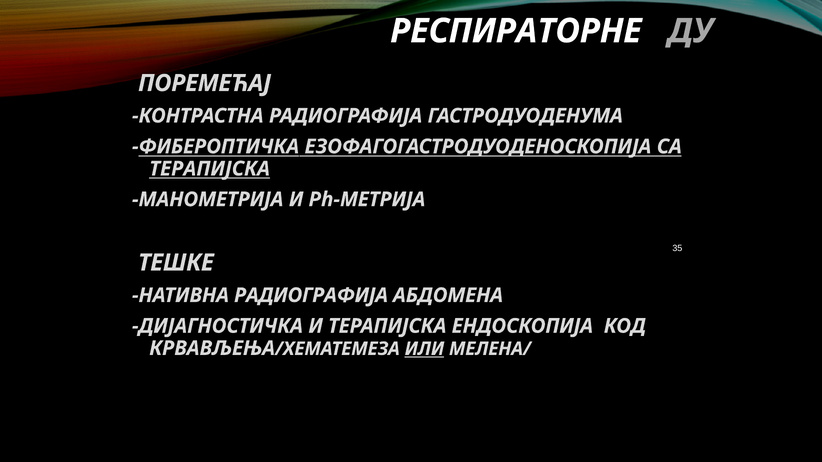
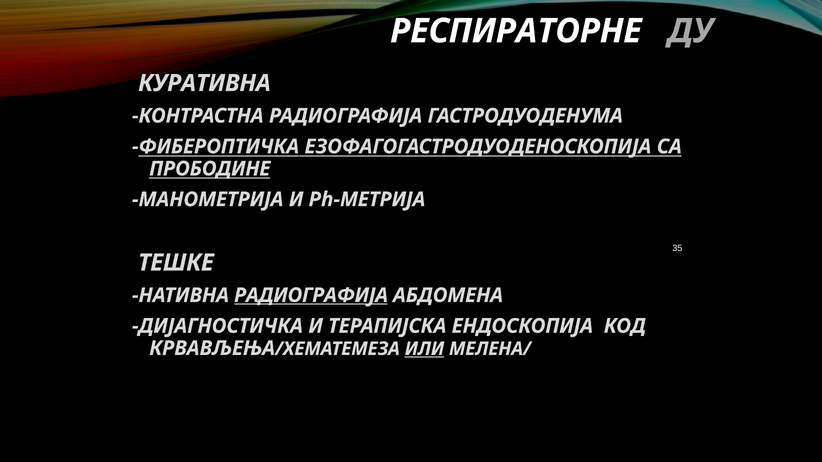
ПОРЕМЕЋАЈ: ПОРЕМЕЋАЈ -> КУРАТИВНА
ТЕРАПИЈСКА at (210, 169): ТЕРАПИЈСКА -> ПРОБОДИНЕ
РАДИОГРАФИЈА at (311, 296) underline: none -> present
